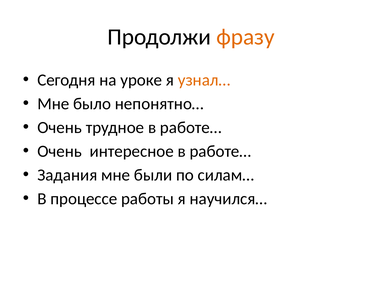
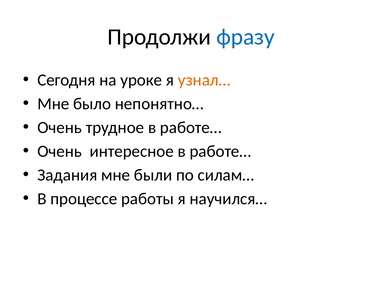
фразу colour: orange -> blue
